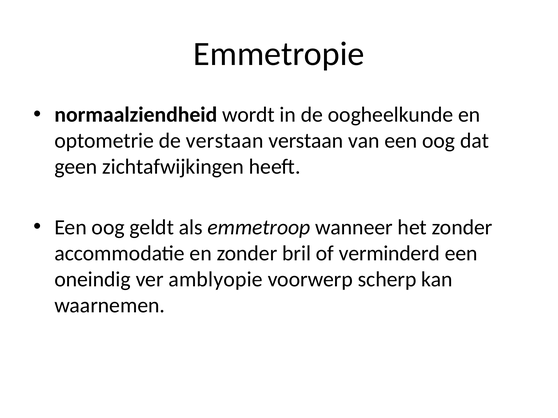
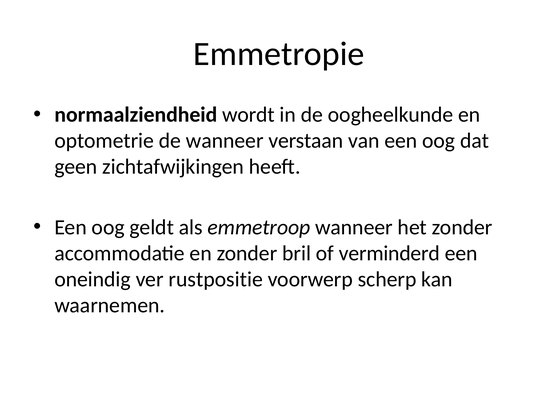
de verstaan: verstaan -> wanneer
amblyopie: amblyopie -> rustpositie
